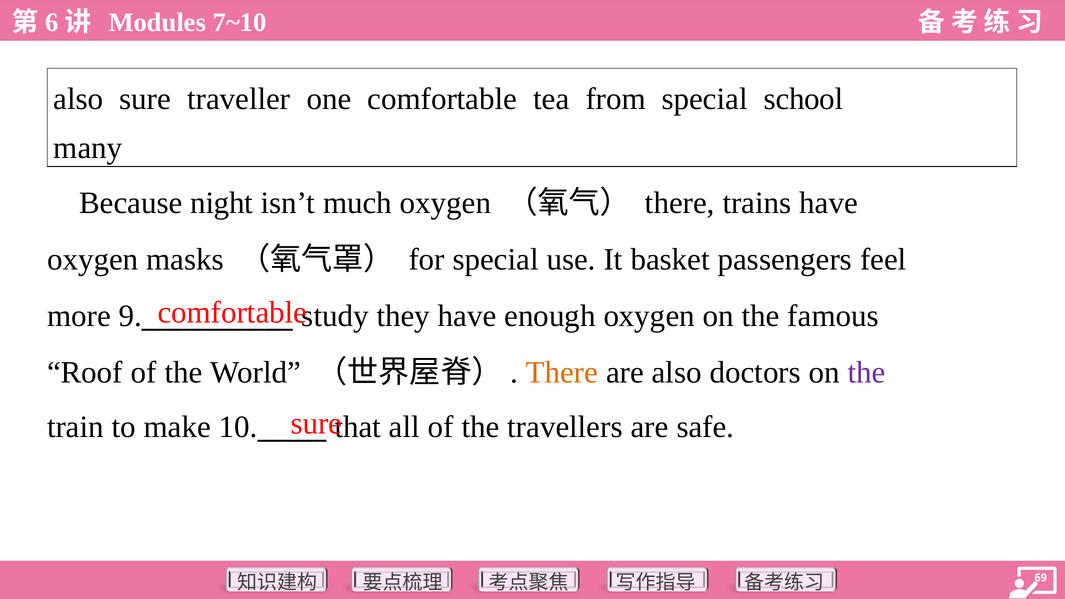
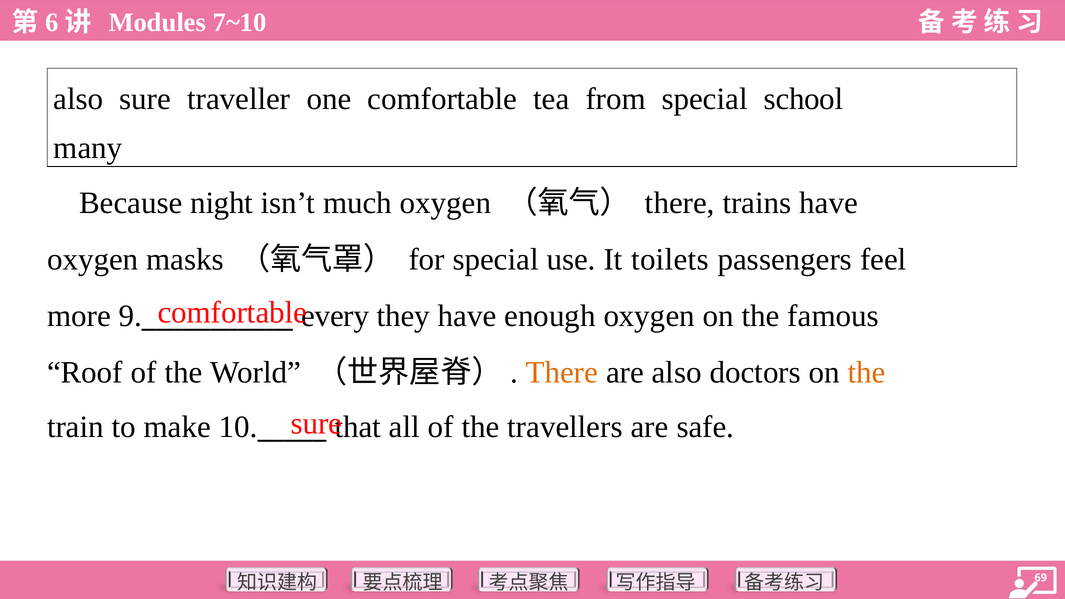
basket: basket -> toilets
study: study -> every
the at (867, 373) colour: purple -> orange
